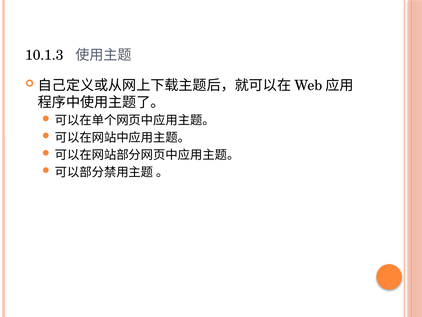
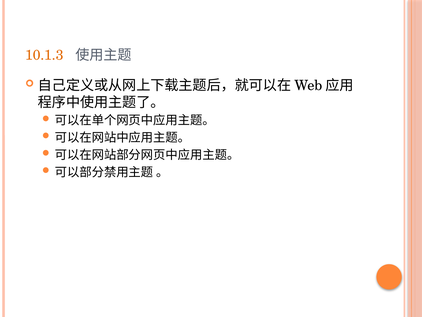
10.1.3 colour: black -> orange
